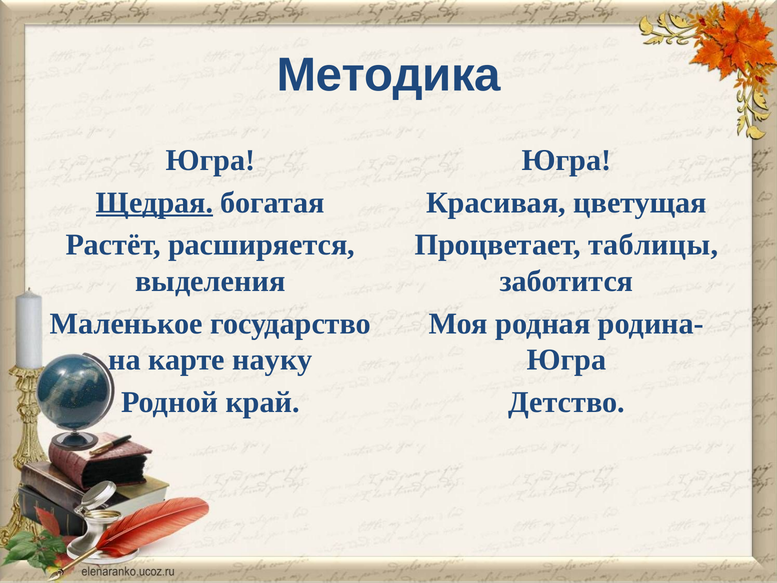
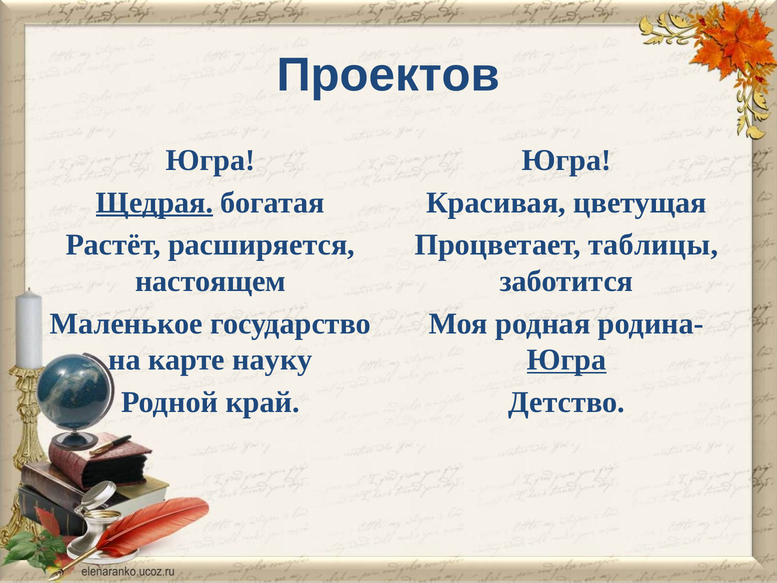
Методика: Методика -> Проектов
выделения: выделения -> настоящем
Югра at (567, 360) underline: none -> present
